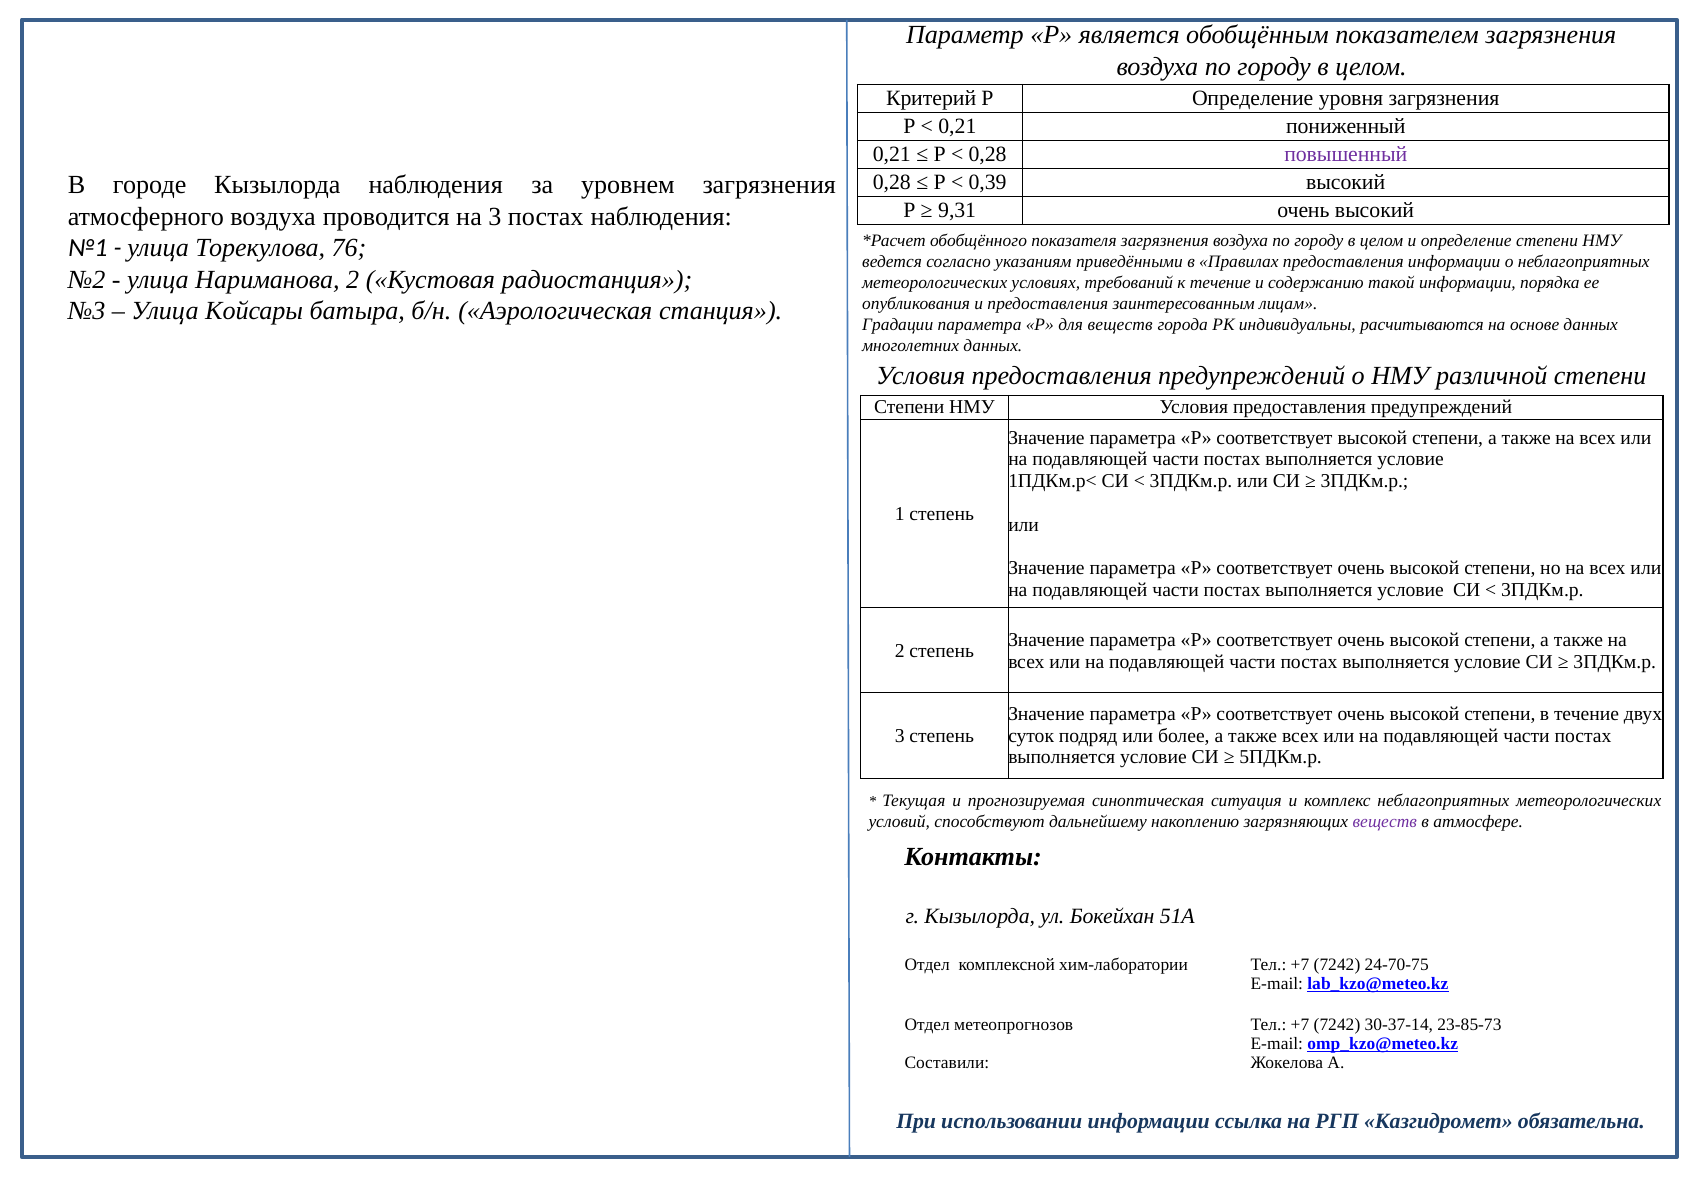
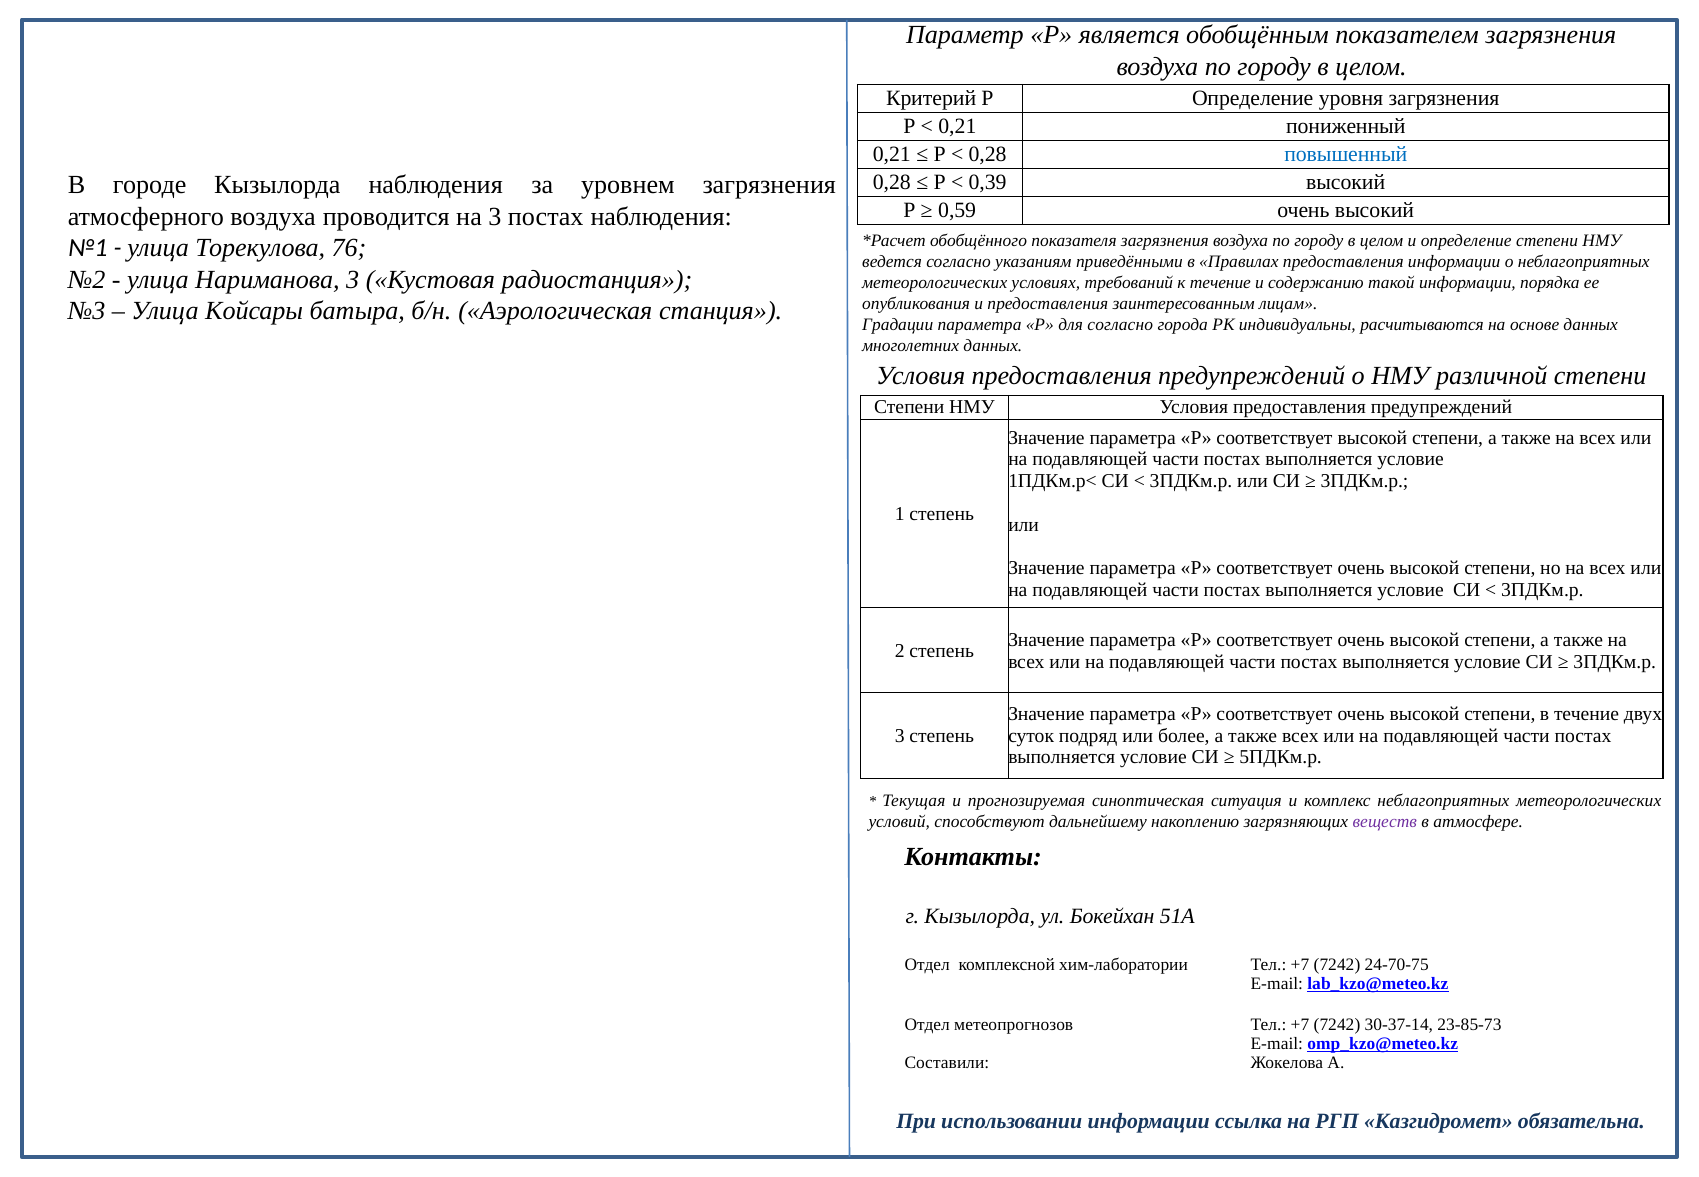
повышенный colour: purple -> blue
9,31: 9,31 -> 0,59
Нариманова 2: 2 -> 3
для веществ: веществ -> согласно
